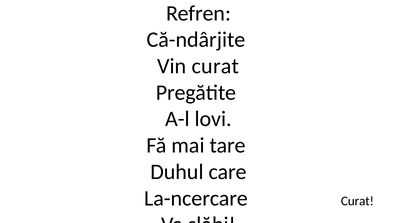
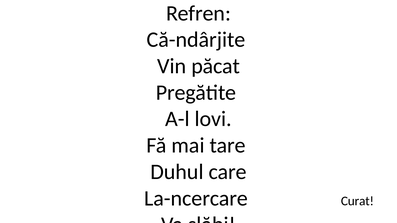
Vin curat: curat -> păcat
